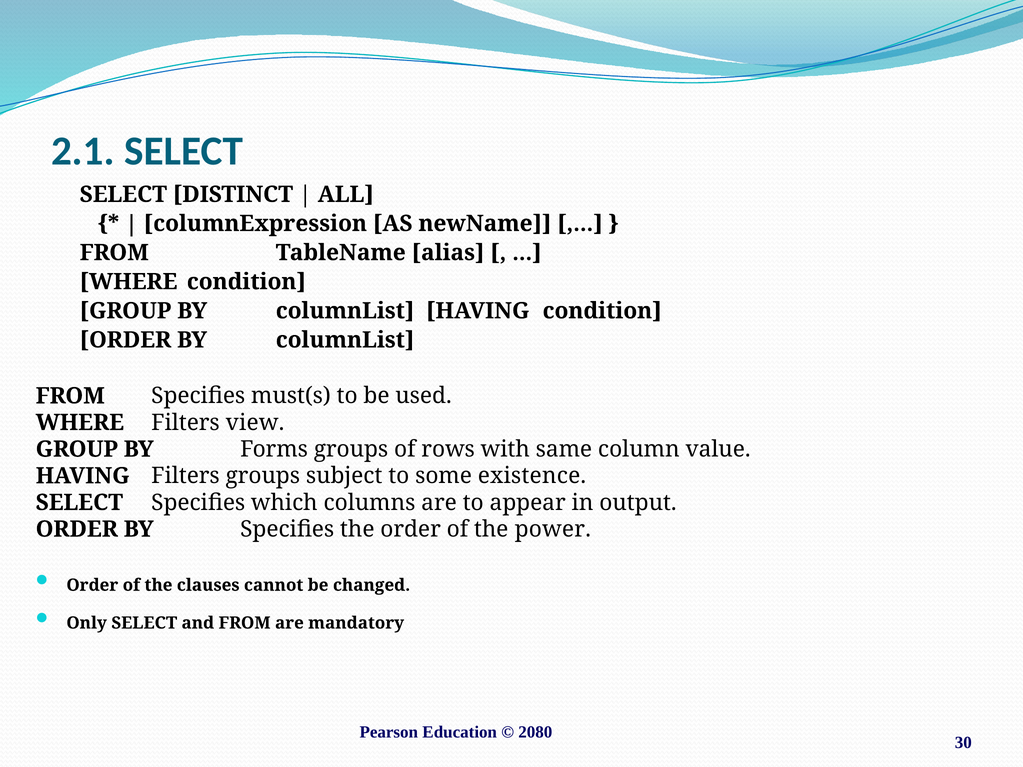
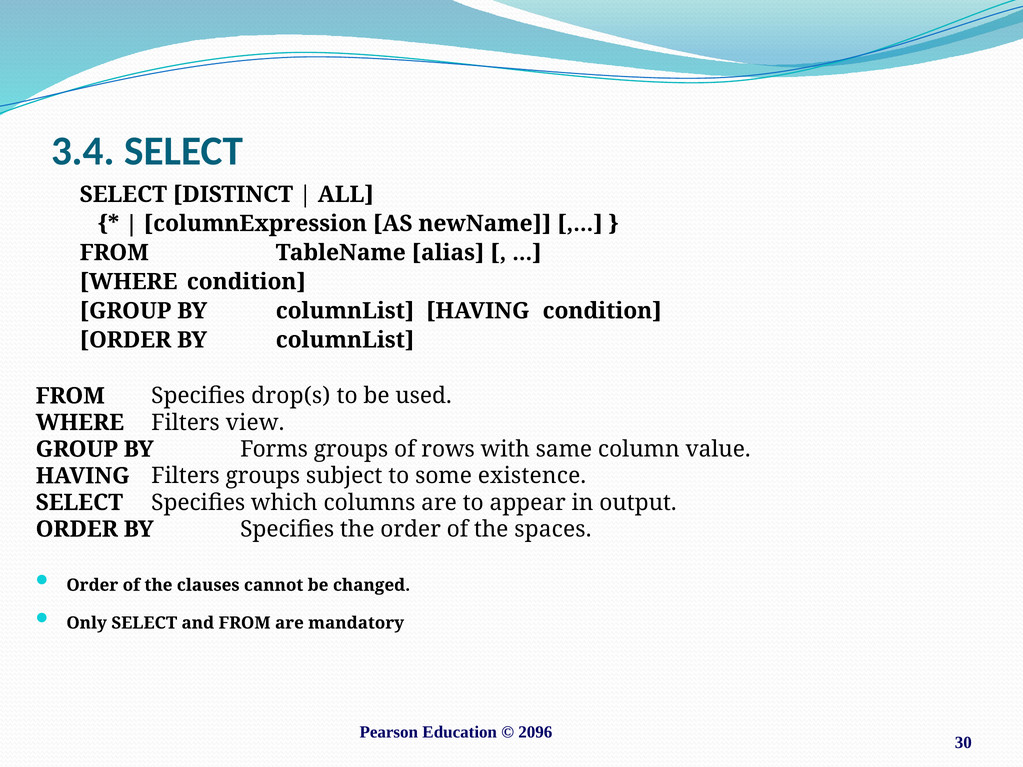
2.1: 2.1 -> 3.4
must(s: must(s -> drop(s
power: power -> spaces
2080: 2080 -> 2096
